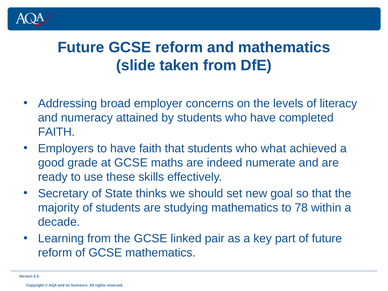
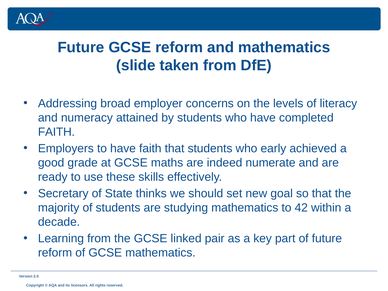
what: what -> early
78: 78 -> 42
